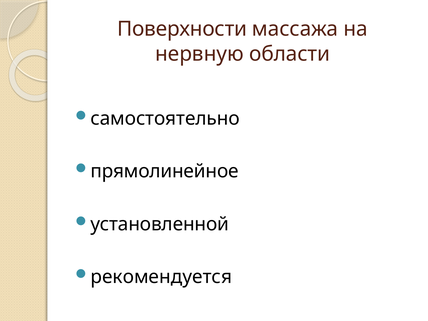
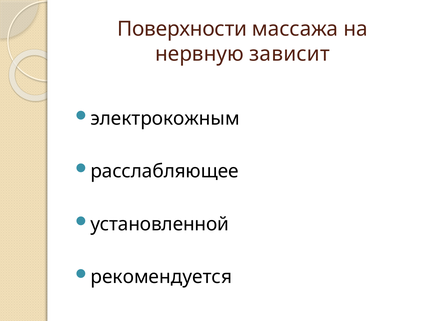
области: области -> зависит
самостоятельно: самостоятельно -> электрокожным
прямолинейное: прямолинейное -> расслабляющее
